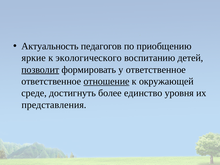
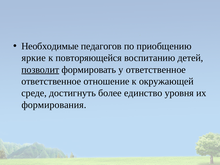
Актуальность: Актуальность -> Необходимые
экoлoгичeскoгo: экoлoгичeскoгo -> повторяющейся
отношение underline: present -> none
представления: представления -> формирования
